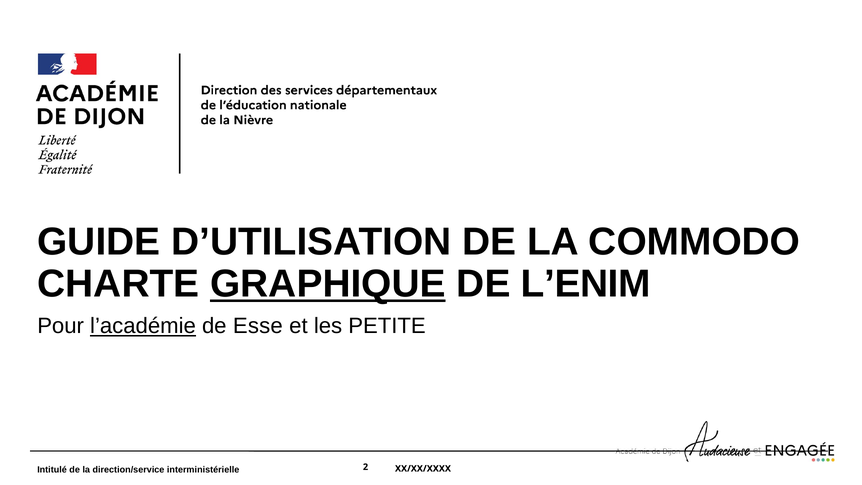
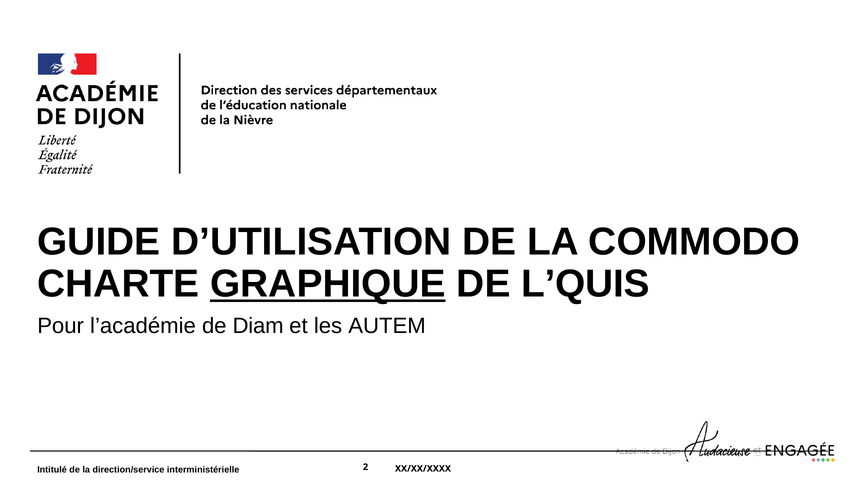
L’ENIM: L’ENIM -> L’QUIS
l’académie underline: present -> none
Esse: Esse -> Diam
PETITE: PETITE -> AUTEM
